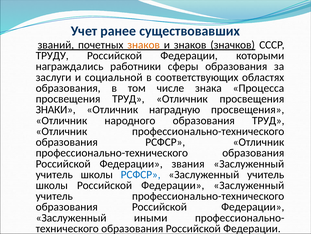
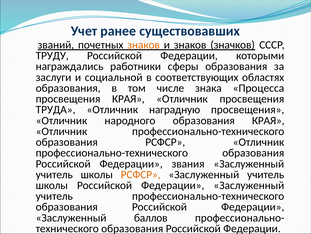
просвещения ТРУД: ТРУД -> КРАЯ
ЗНАКИ: ЗНАКИ -> ТРУДА
образования ТРУД: ТРУД -> КРАЯ
РСФСР at (141, 174) colour: blue -> orange
иными: иными -> баллов
